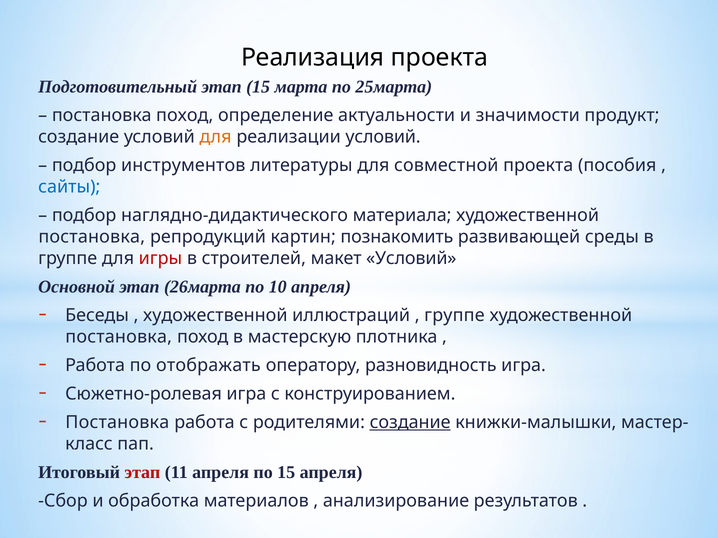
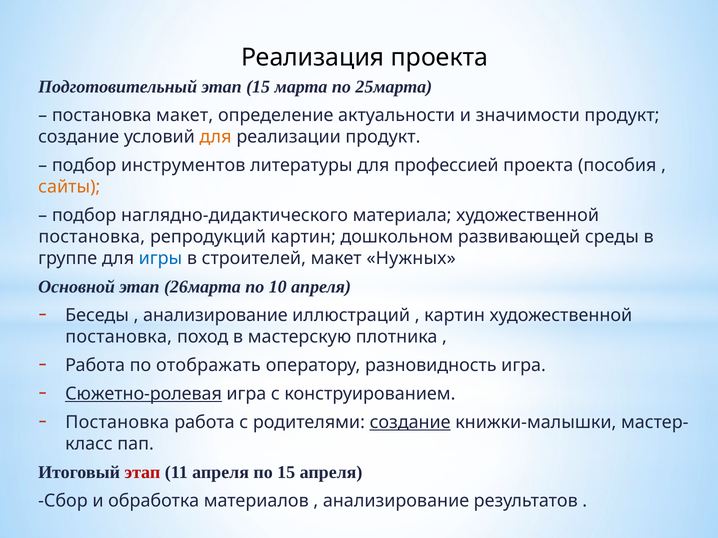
поход at (185, 115): поход -> макет
реализации условий: условий -> продукт
совместной: совместной -> профессией
сайты colour: blue -> orange
познакомить: познакомить -> дошкольном
игры colour: red -> blue
макет Условий: Условий -> Нужных
художественной at (215, 316): художественной -> анализирование
группе at (454, 316): группе -> картин
Сюжетно-ролевая underline: none -> present
